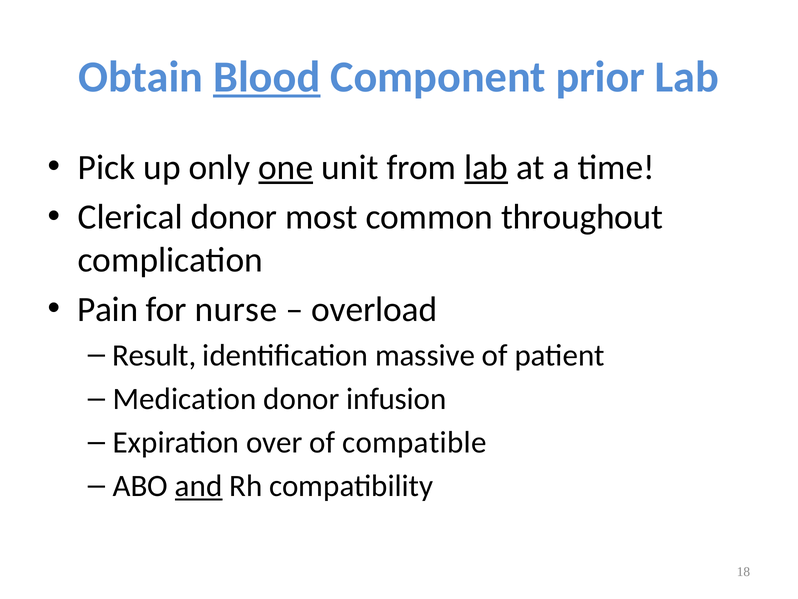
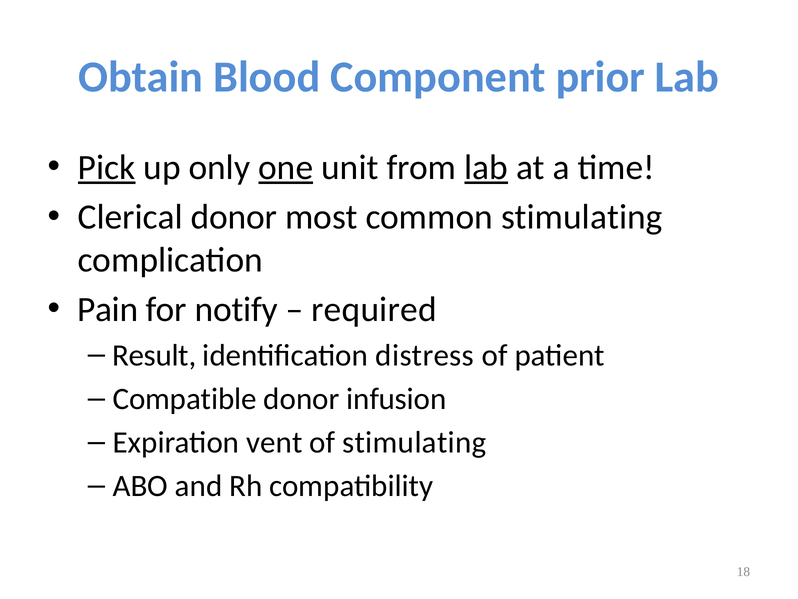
Blood underline: present -> none
Pick underline: none -> present
common throughout: throughout -> stimulating
nurse: nurse -> notify
overload: overload -> required
massive: massive -> distress
Medication: Medication -> Compatible
over: over -> vent
of compatible: compatible -> stimulating
and underline: present -> none
